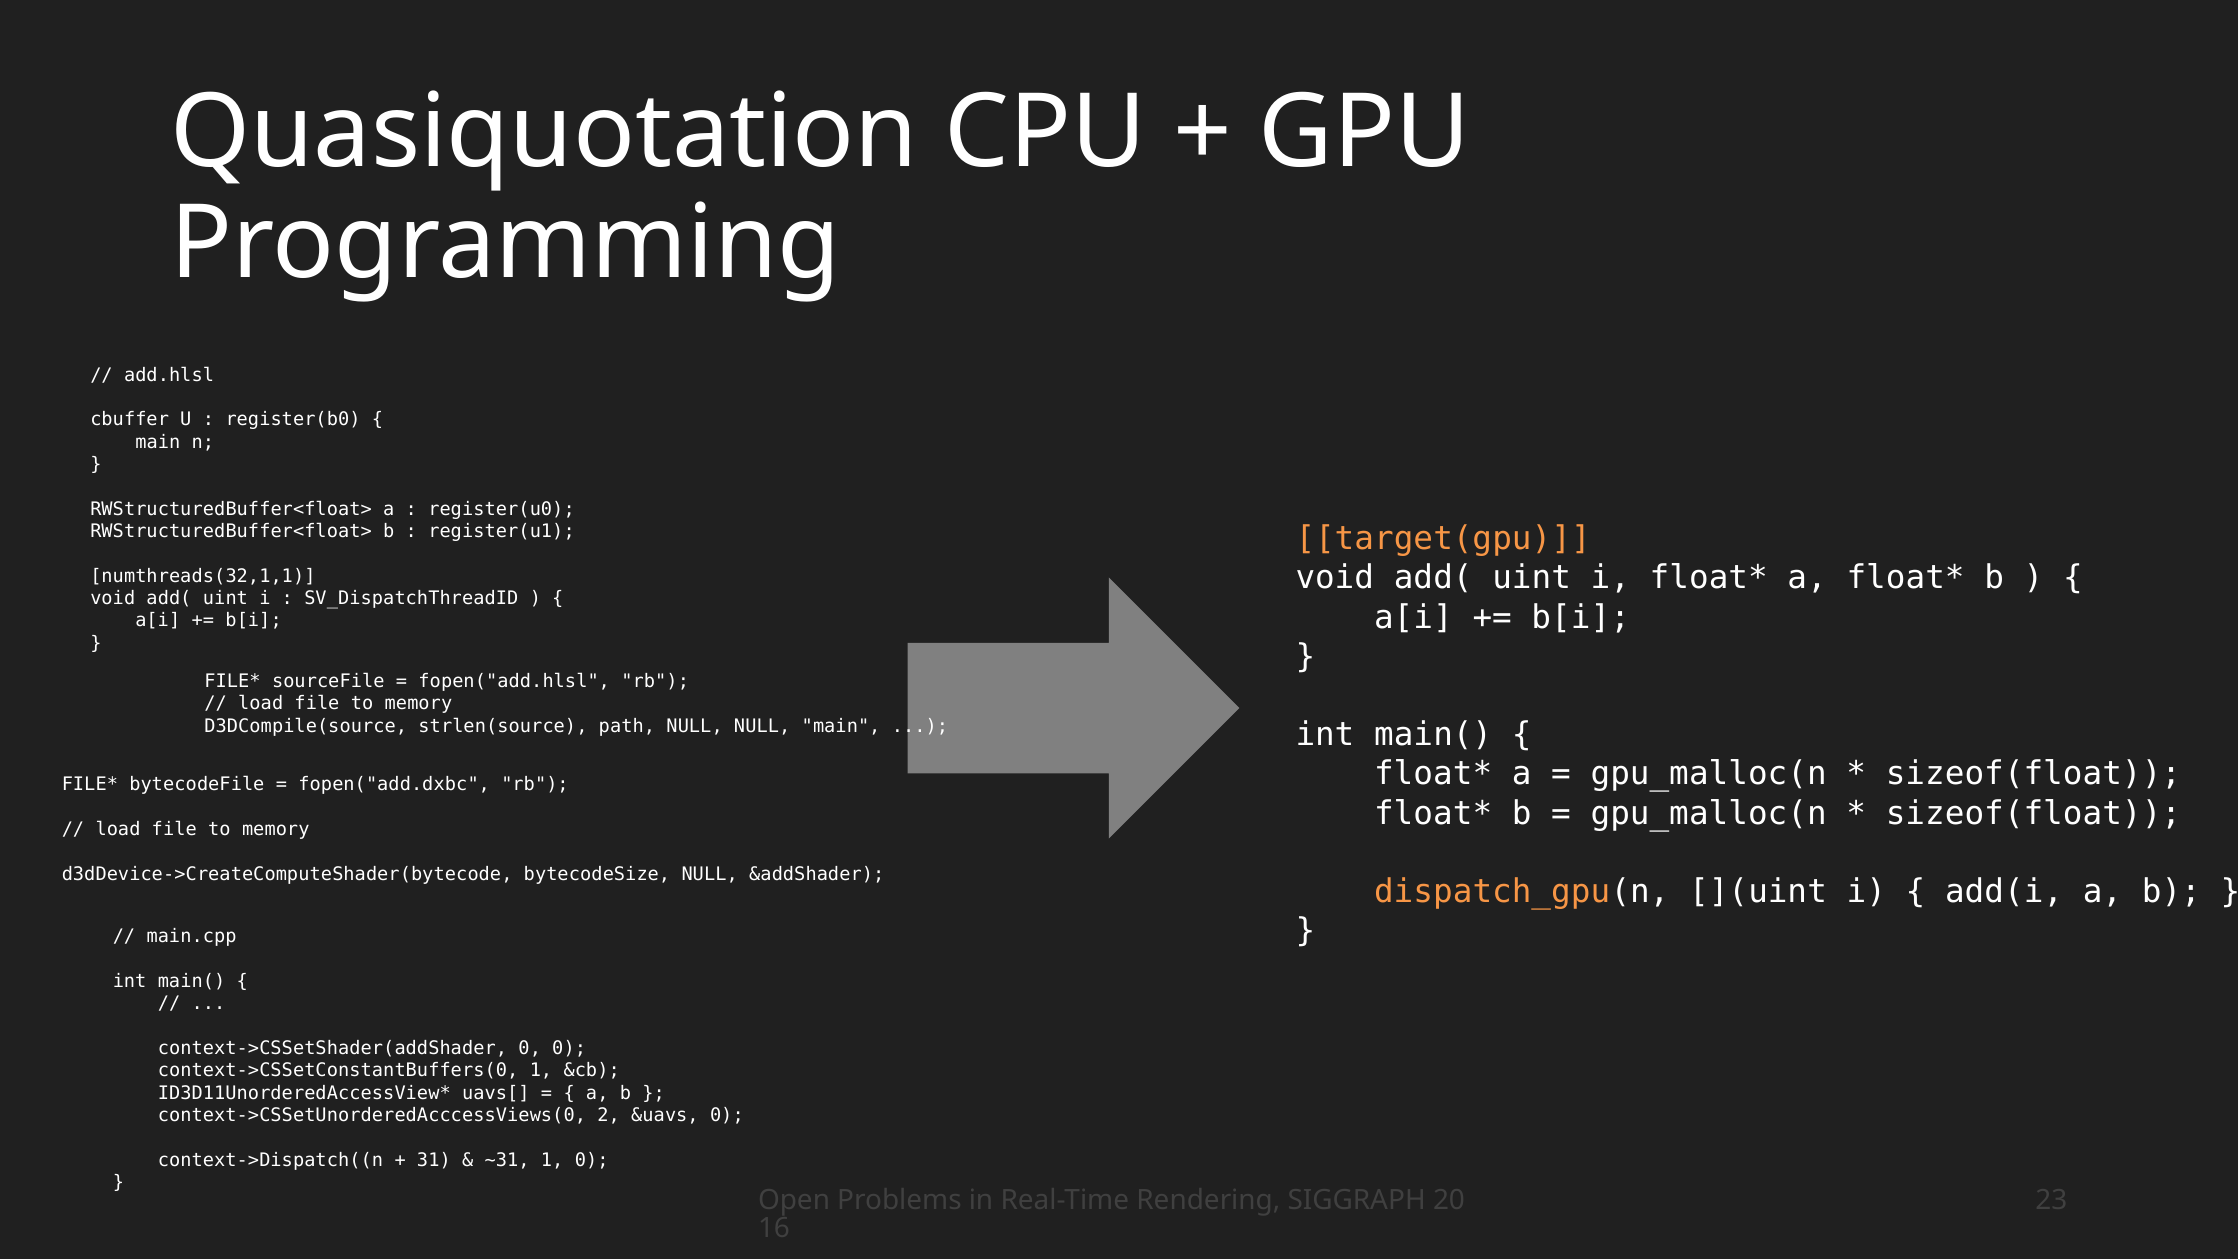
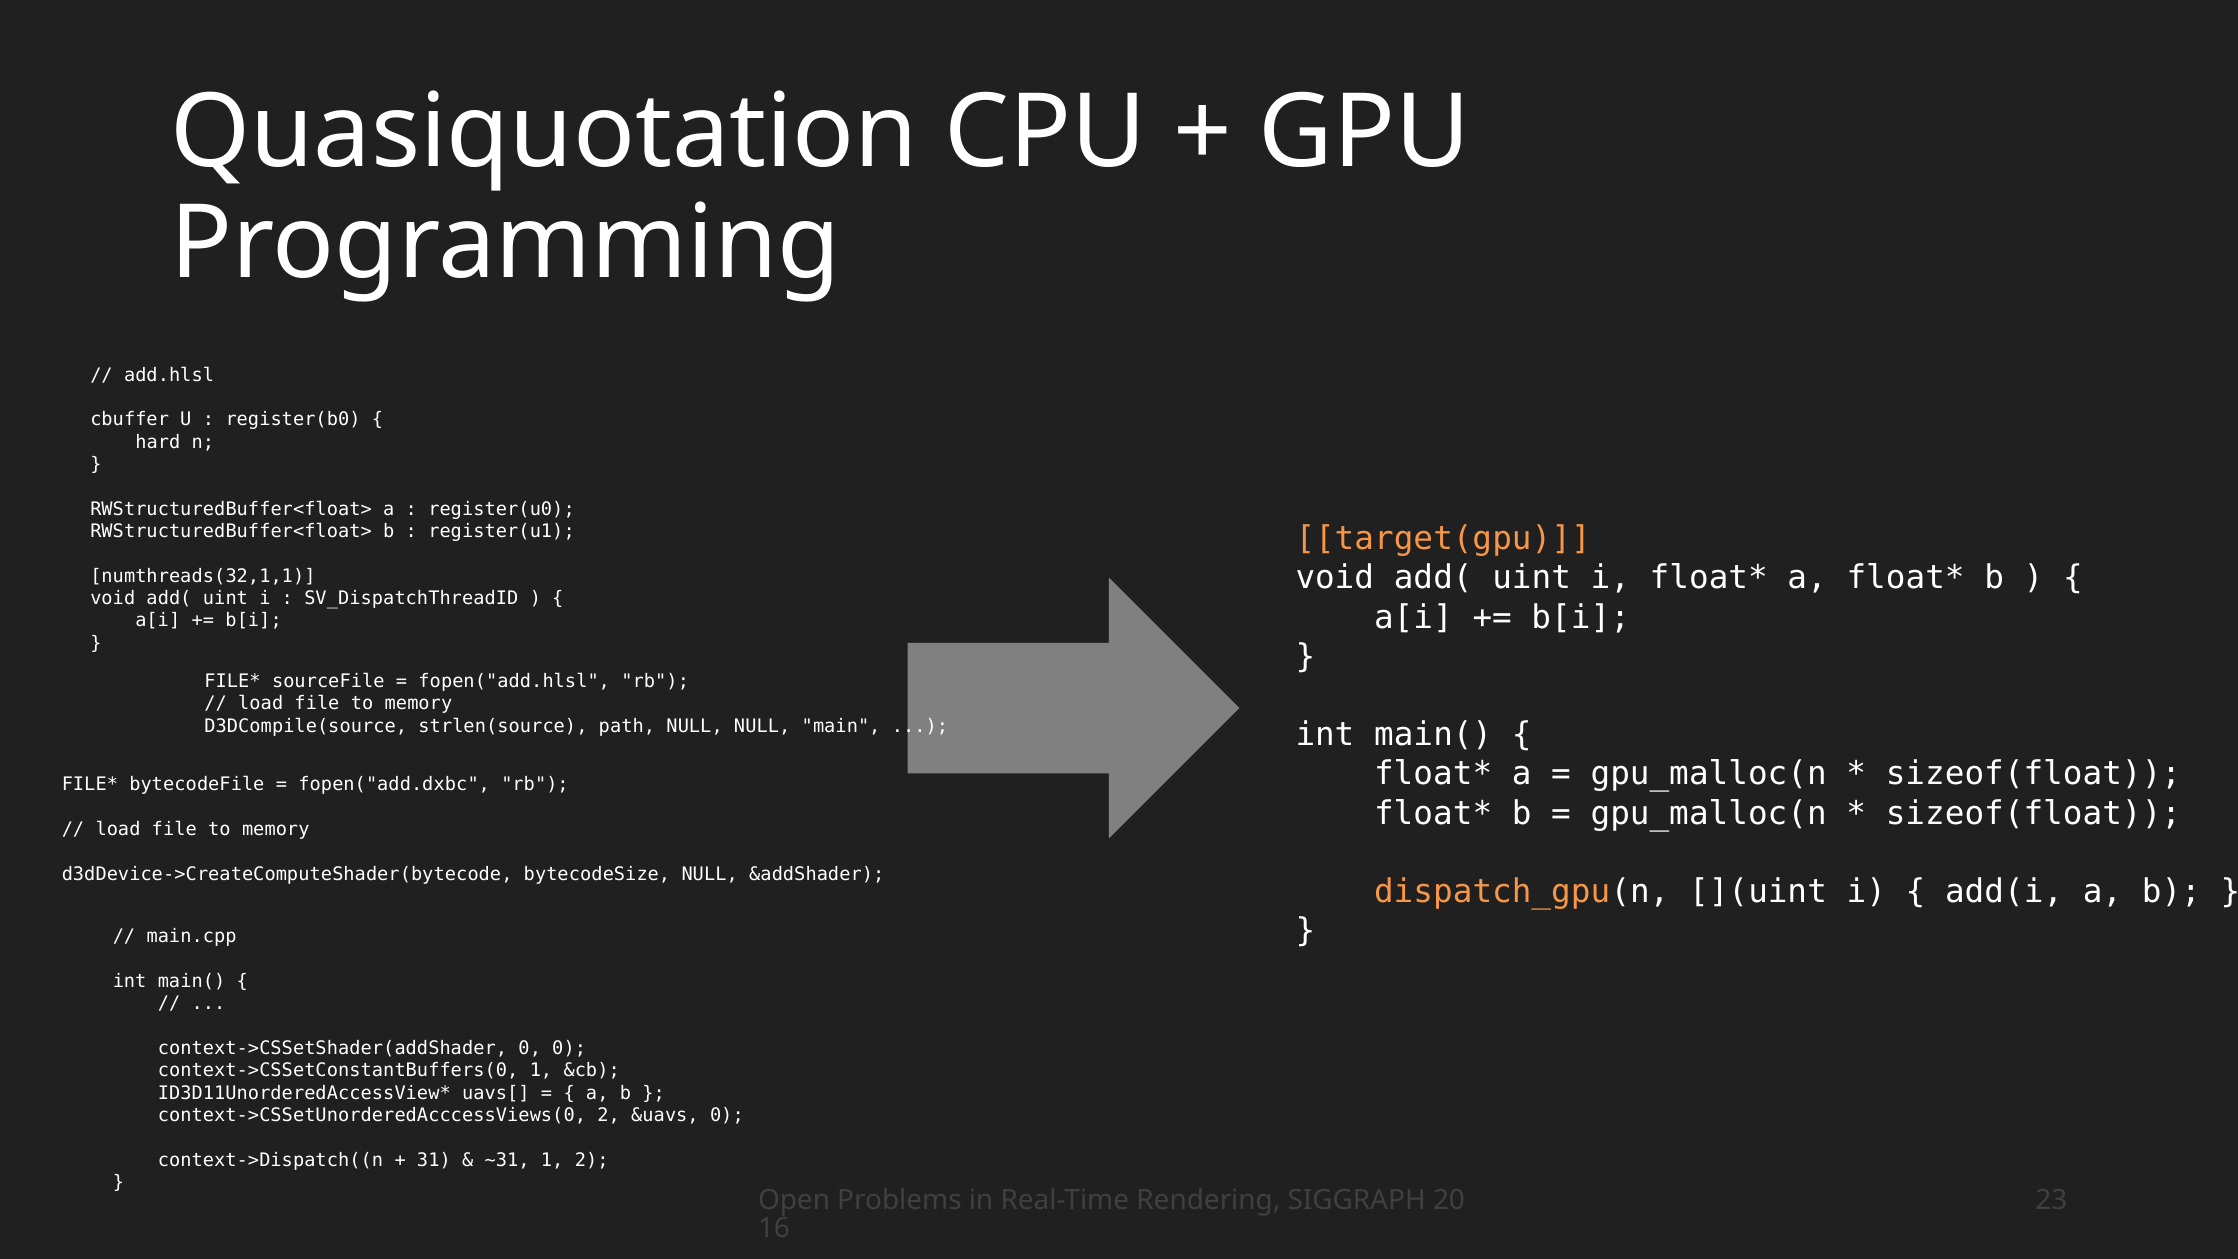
main at (158, 442): main -> hard
1 0: 0 -> 2
